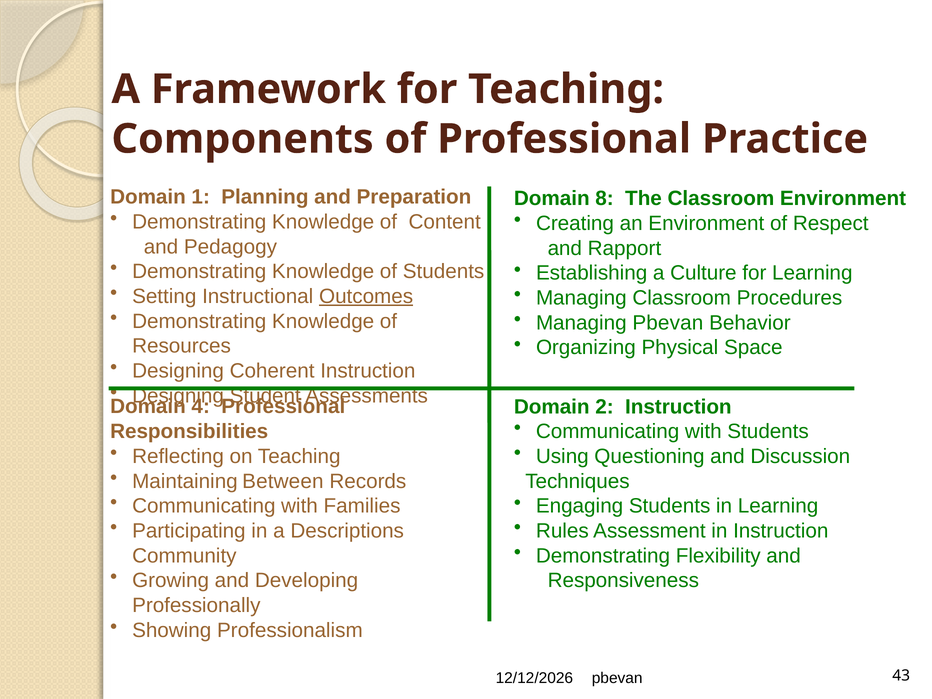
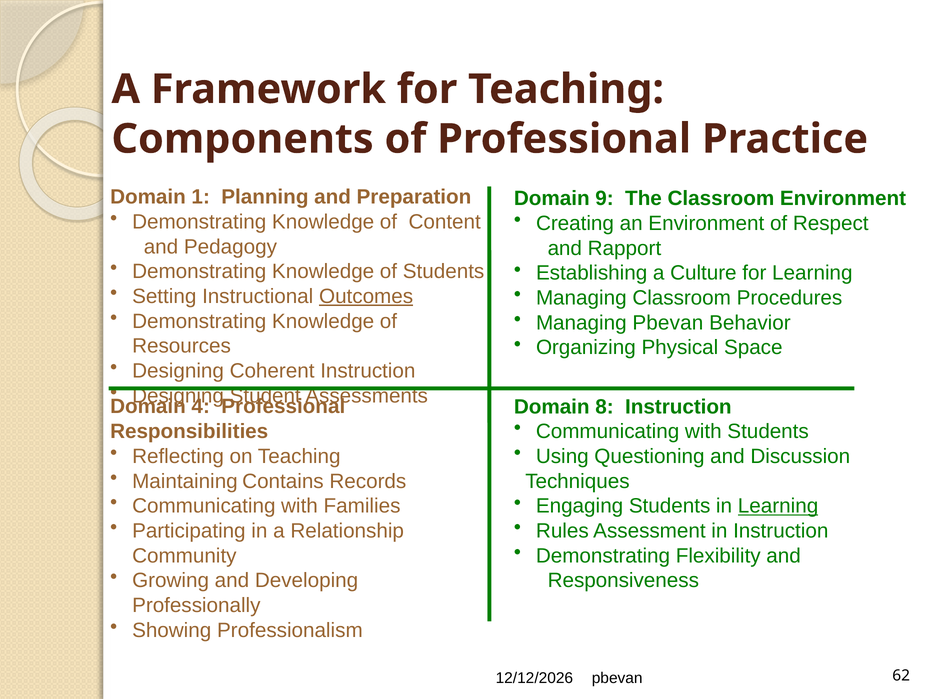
8: 8 -> 9
2: 2 -> 8
Between: Between -> Contains
Learning at (778, 506) underline: none -> present
Descriptions: Descriptions -> Relationship
43: 43 -> 62
